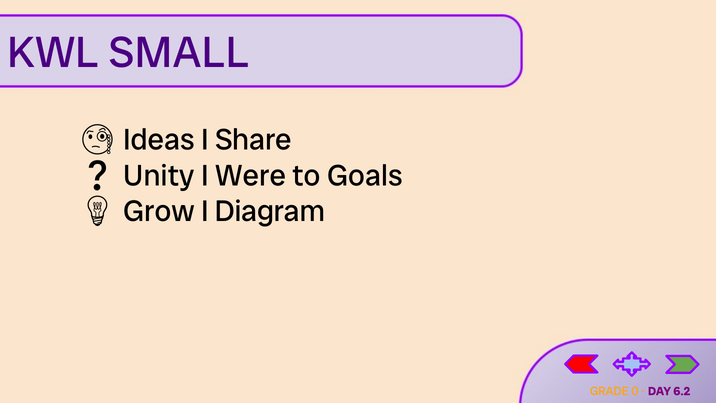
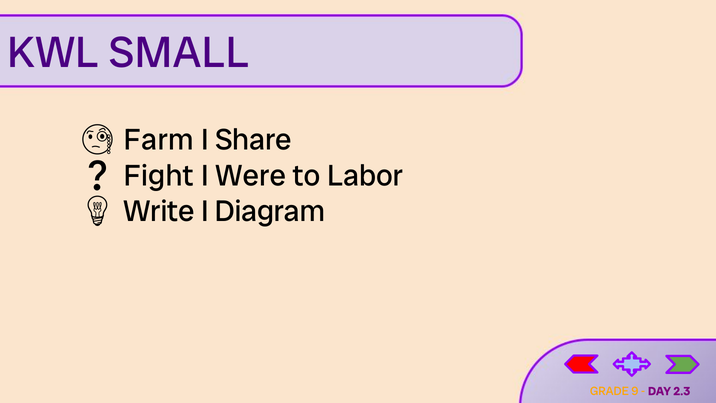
Ideas: Ideas -> Farm
Unity: Unity -> Fight
Goals: Goals -> Labor
Grow: Grow -> Write
0: 0 -> 9
6.2: 6.2 -> 2.3
